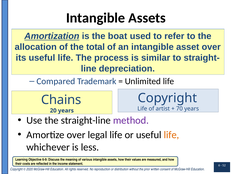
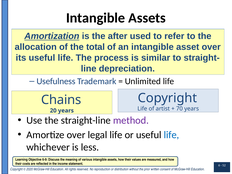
boat: boat -> after
Compared: Compared -> Usefulness
life at (172, 135) colour: orange -> blue
